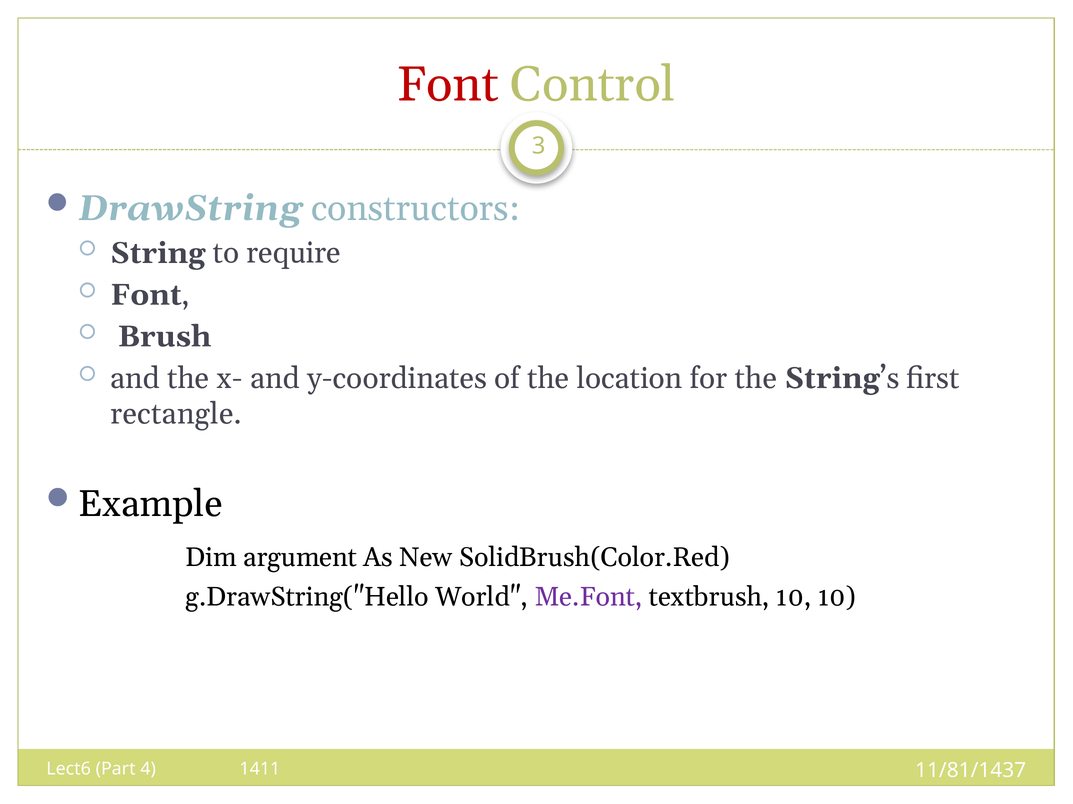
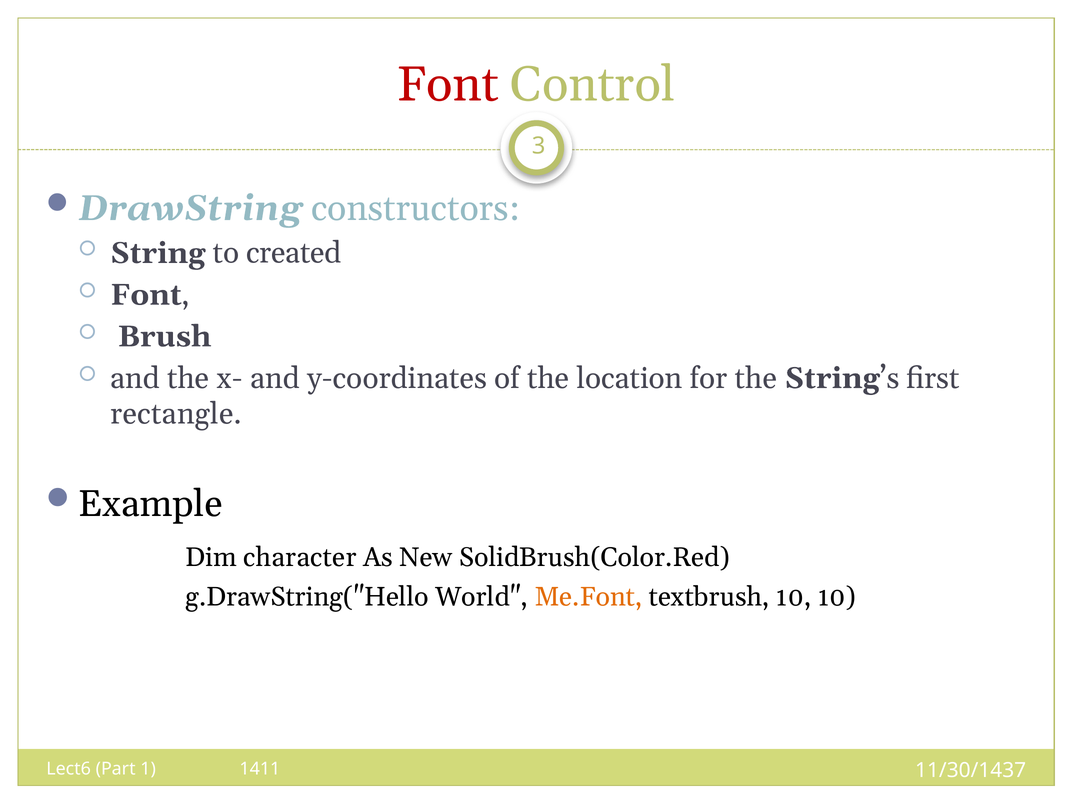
require: require -> created
argument: argument -> character
Me.Font colour: purple -> orange
4: 4 -> 1
11/81/1437: 11/81/1437 -> 11/30/1437
